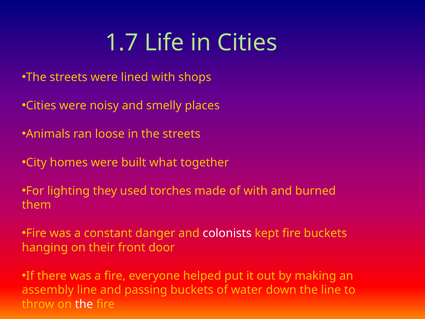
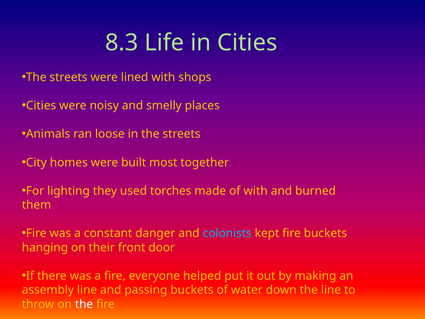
1.7: 1.7 -> 8.3
what: what -> most
colonists colour: white -> light blue
